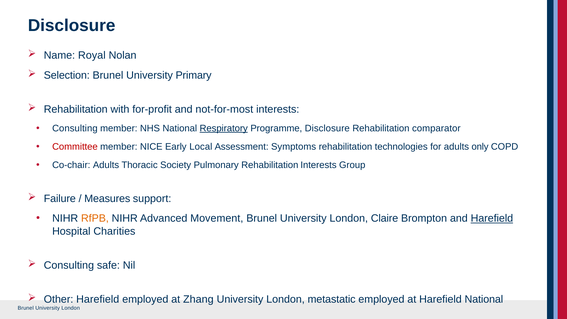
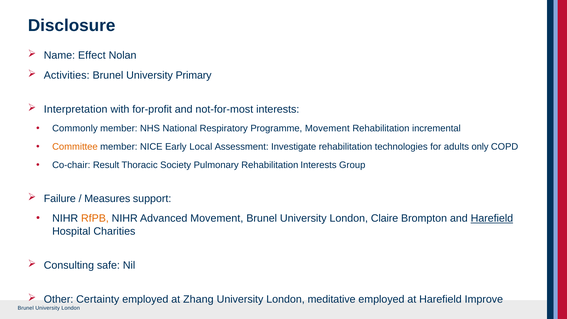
Royal: Royal -> Effect
Selection: Selection -> Activities
Rehabilitation at (76, 109): Rehabilitation -> Interpretation
Consulting at (75, 128): Consulting -> Commonly
Respiratory underline: present -> none
Programme Disclosure: Disclosure -> Movement
comparator: comparator -> incremental
Committee colour: red -> orange
Symptoms: Symptoms -> Investigate
Co-chair Adults: Adults -> Result
Other Harefield: Harefield -> Certainty
metastatic: metastatic -> meditative
Harefield National: National -> Improve
